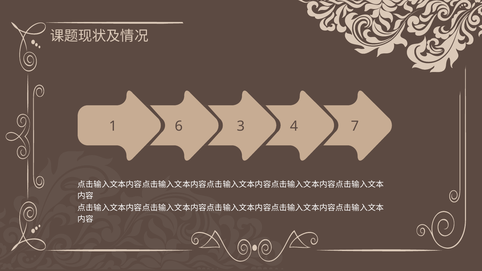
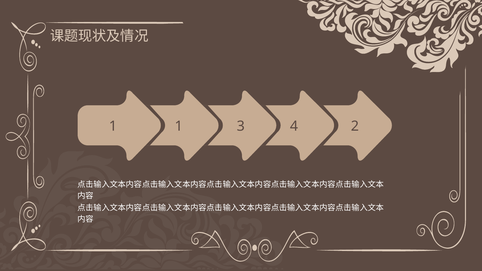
1 6: 6 -> 1
7: 7 -> 2
